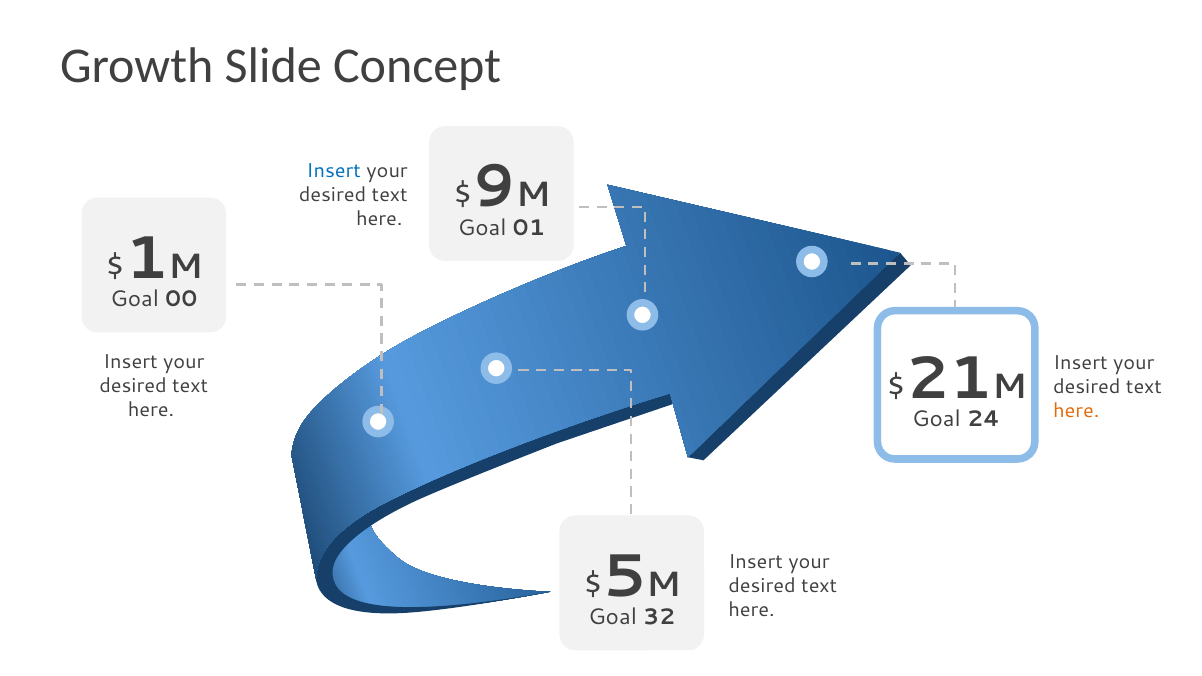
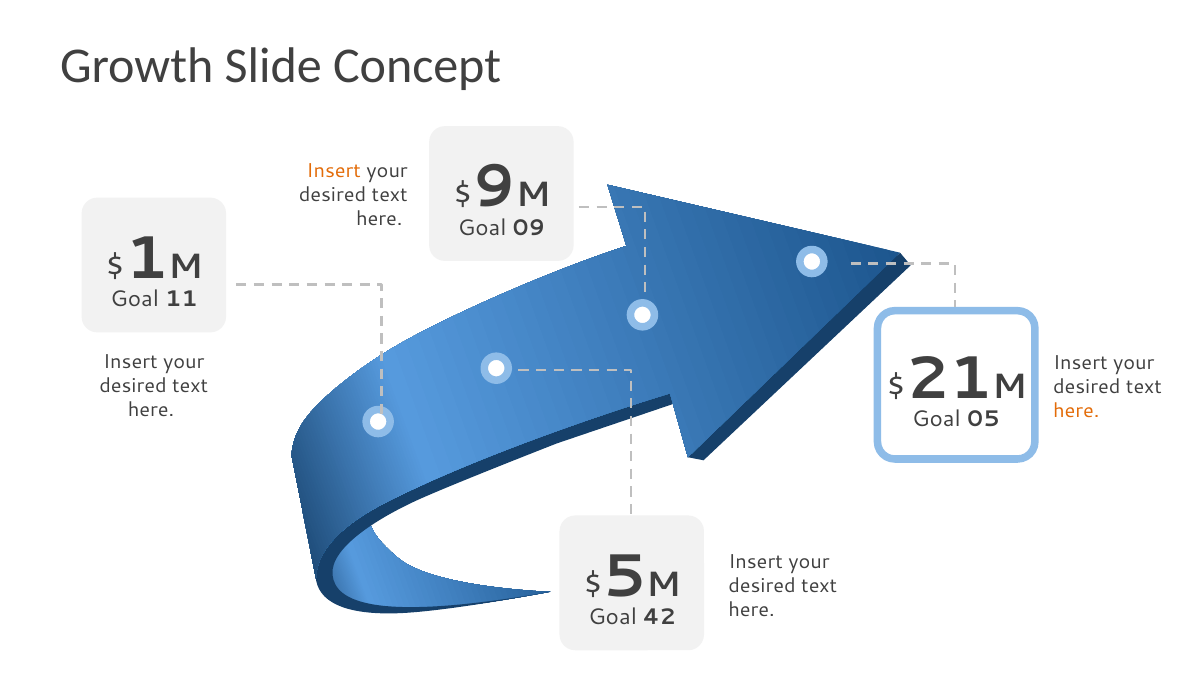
Insert at (334, 171) colour: blue -> orange
01: 01 -> 09
00: 00 -> 11
24: 24 -> 05
32: 32 -> 42
